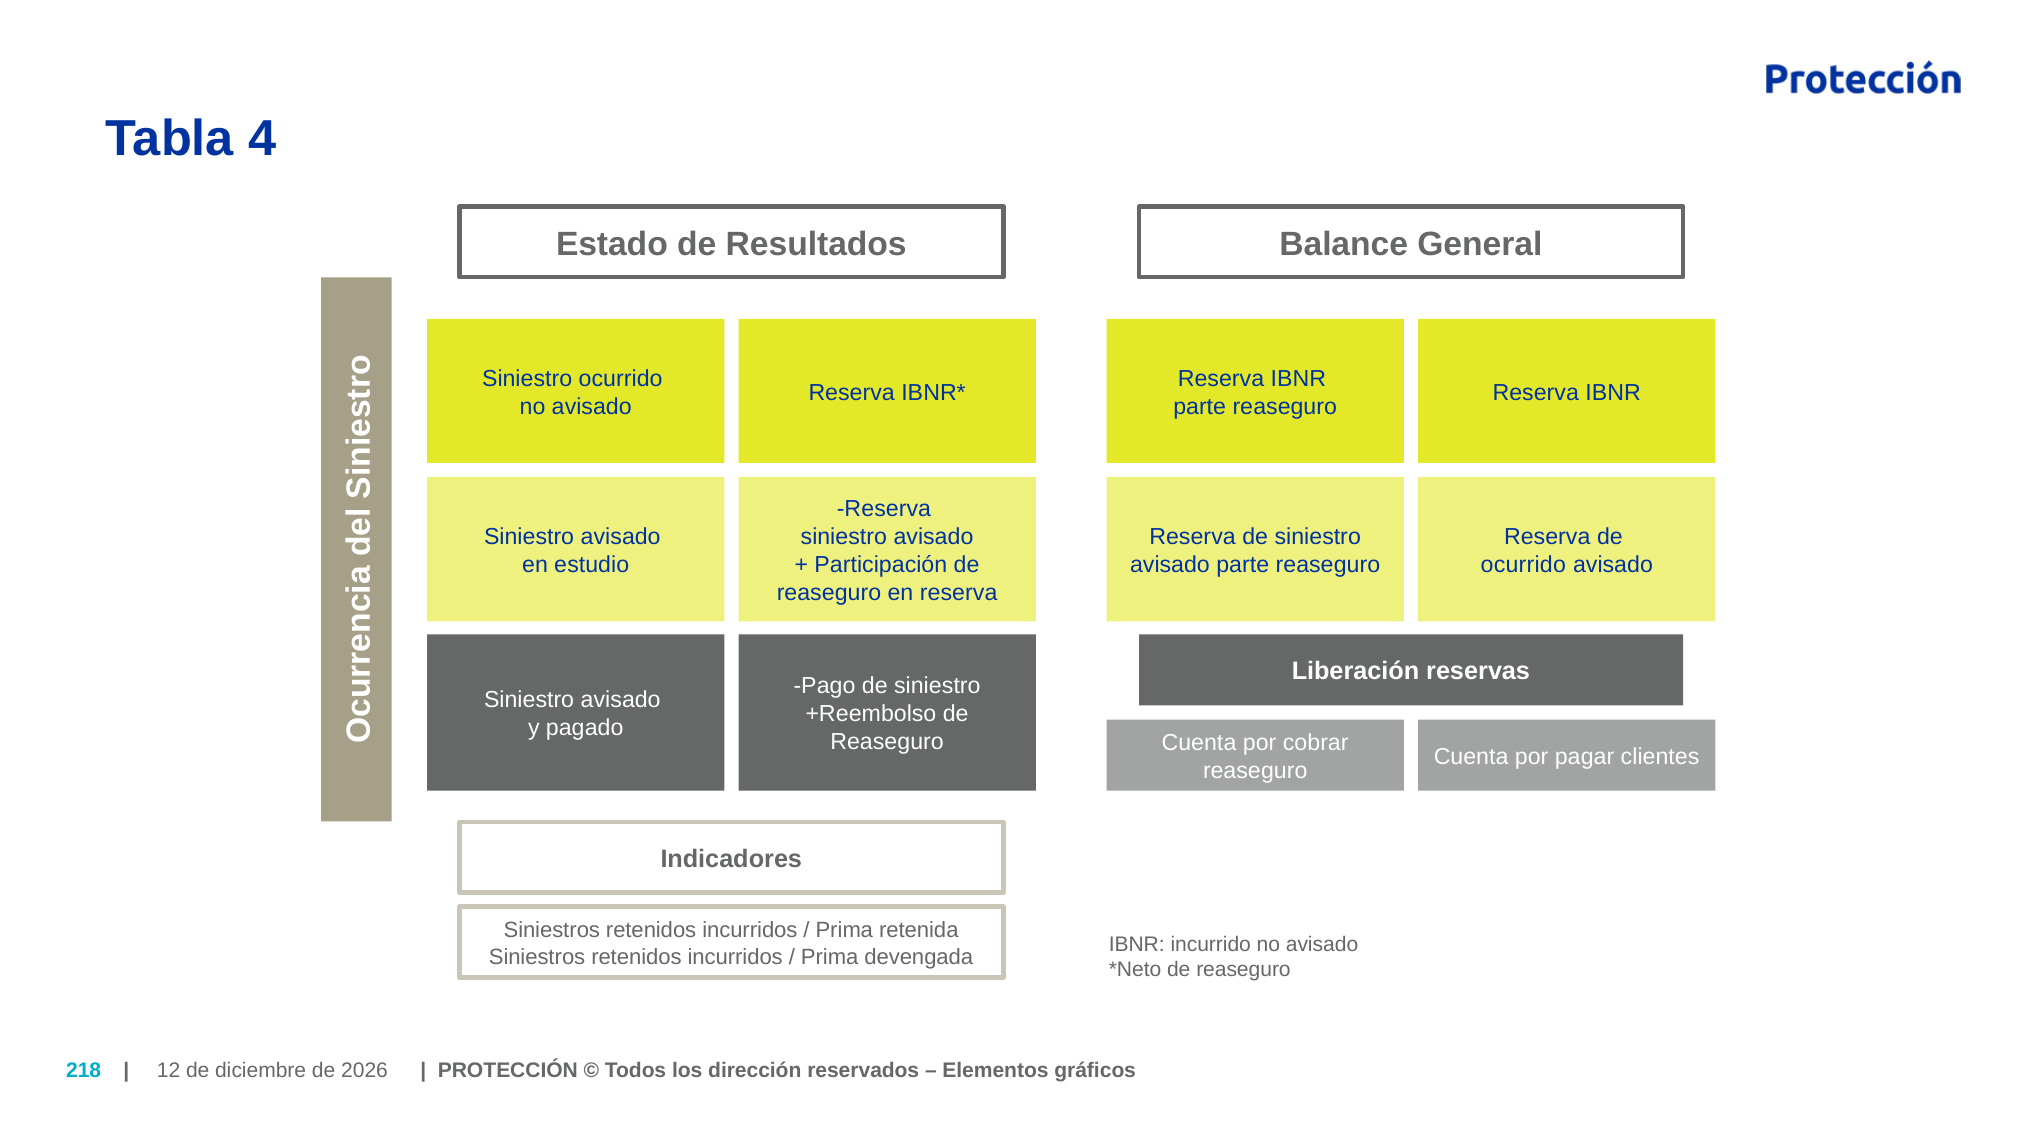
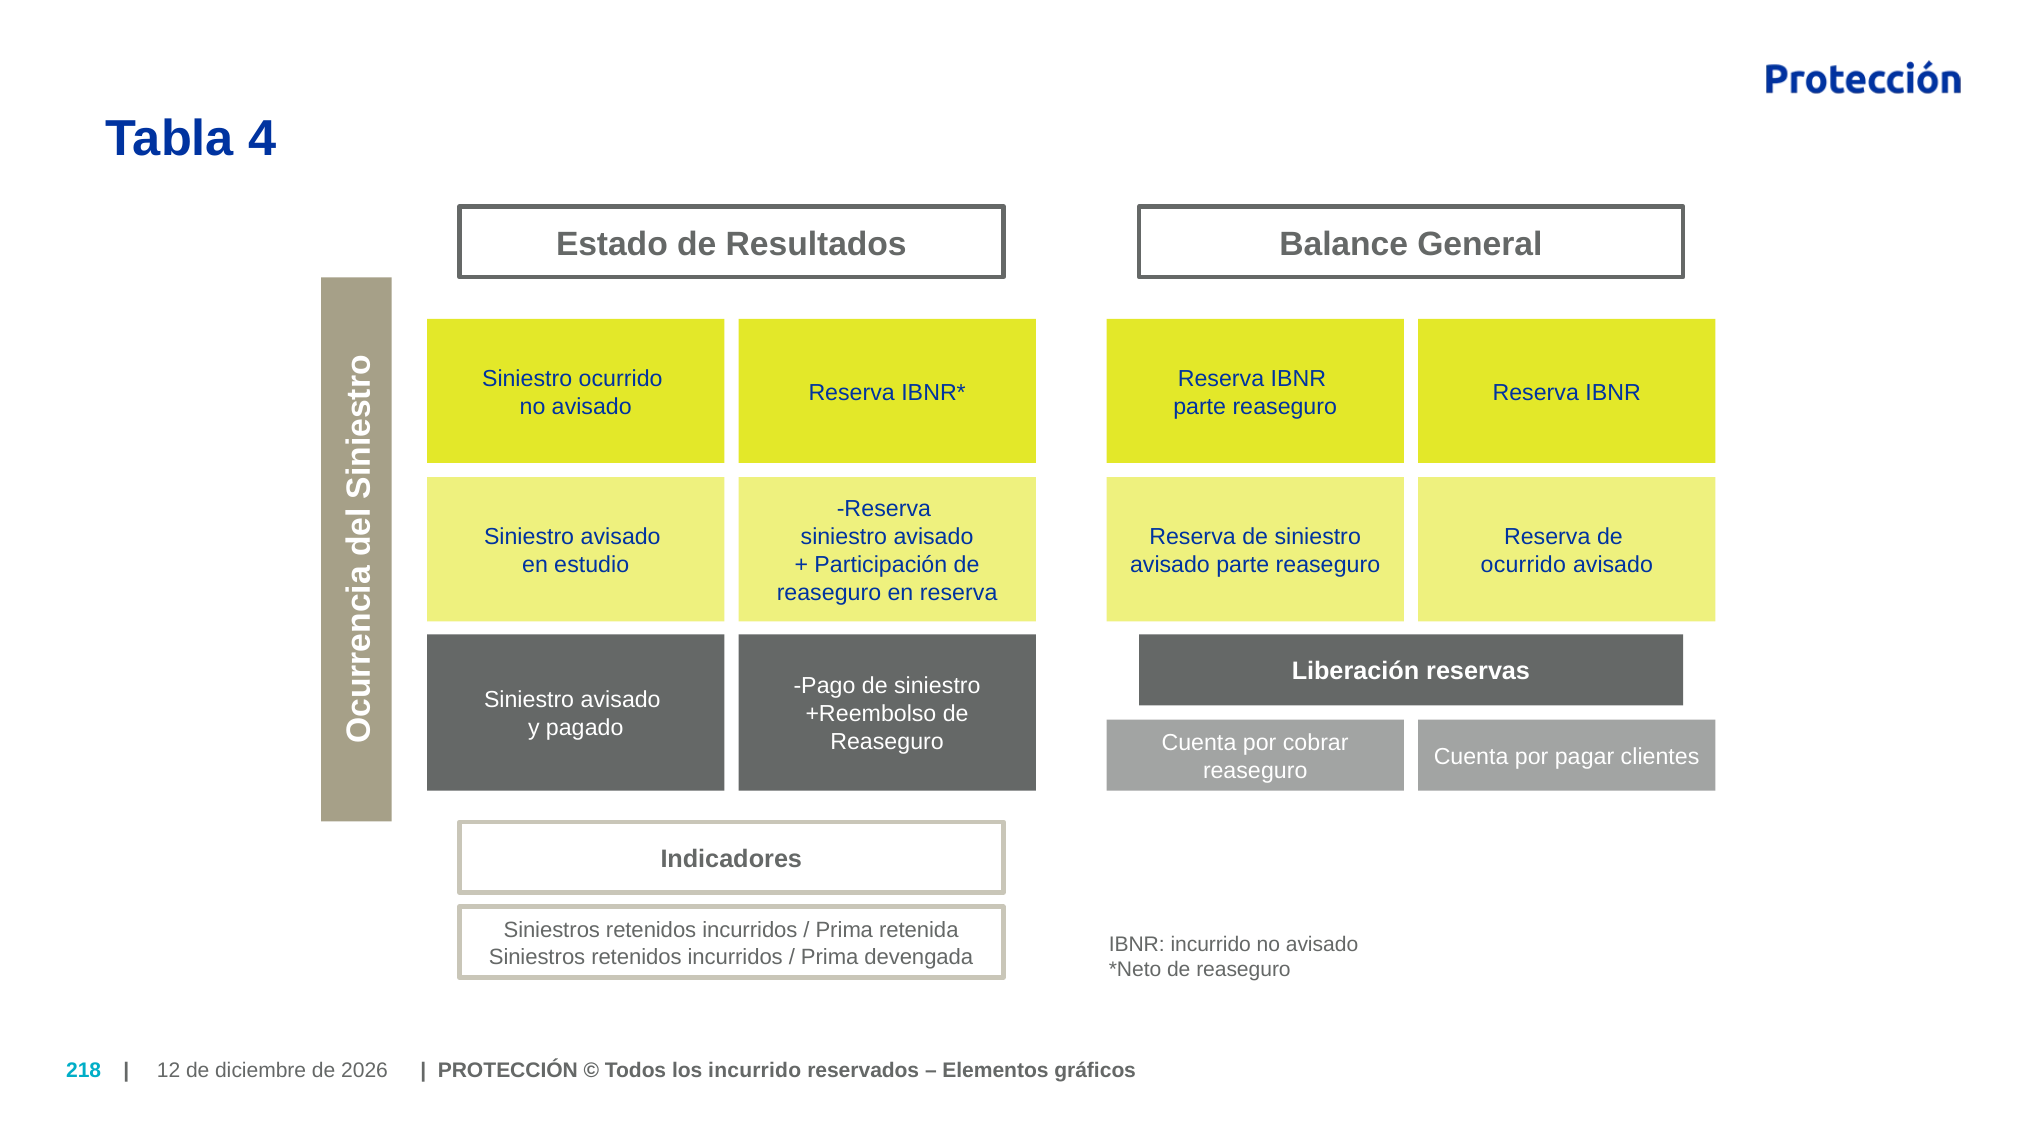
los dirección: dirección -> incurrido
